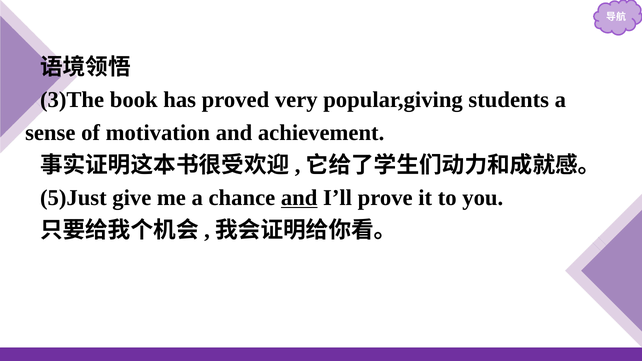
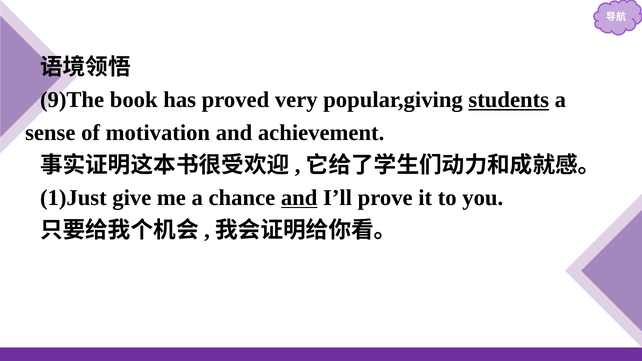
3)The: 3)The -> 9)The
students underline: none -> present
5)Just: 5)Just -> 1)Just
